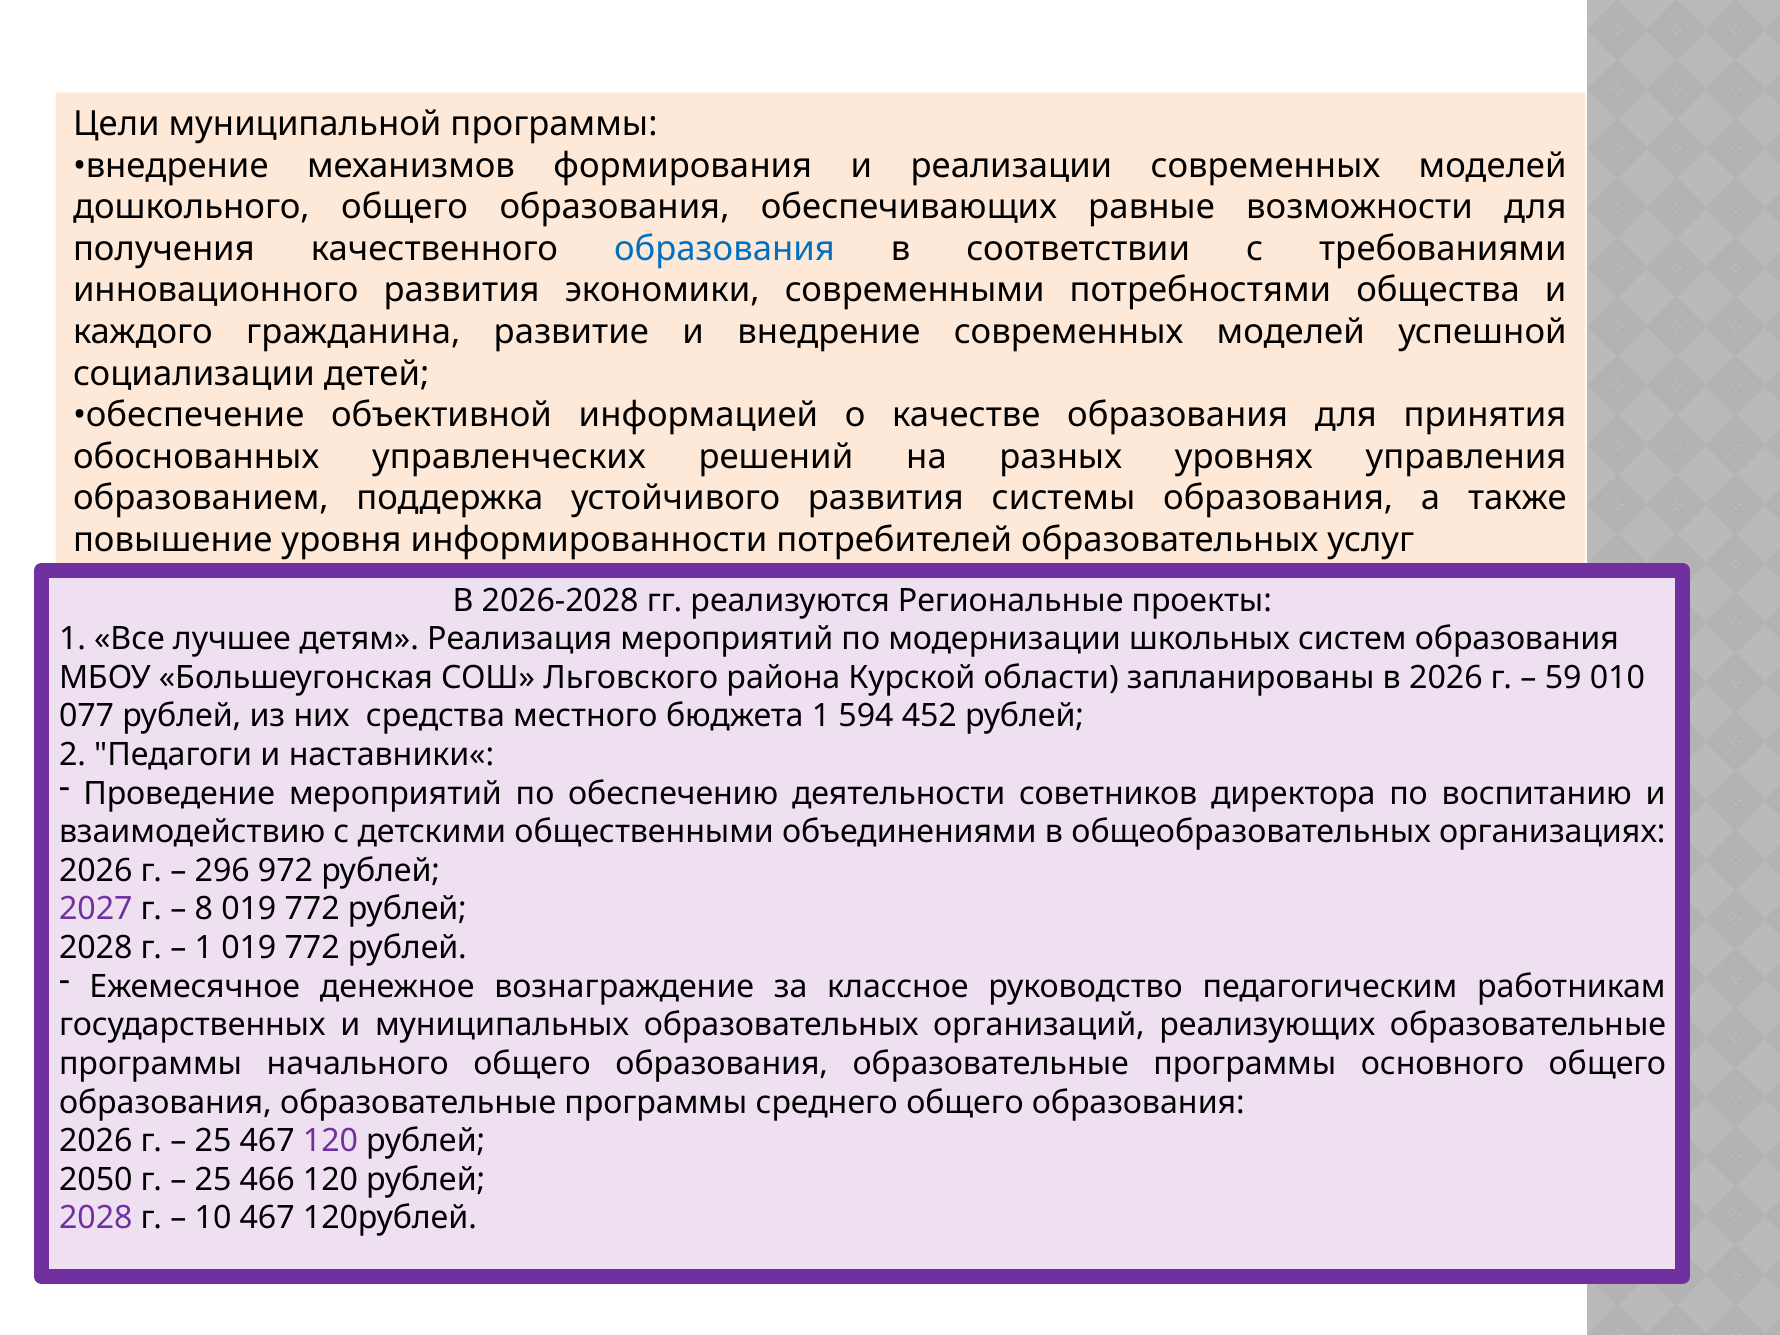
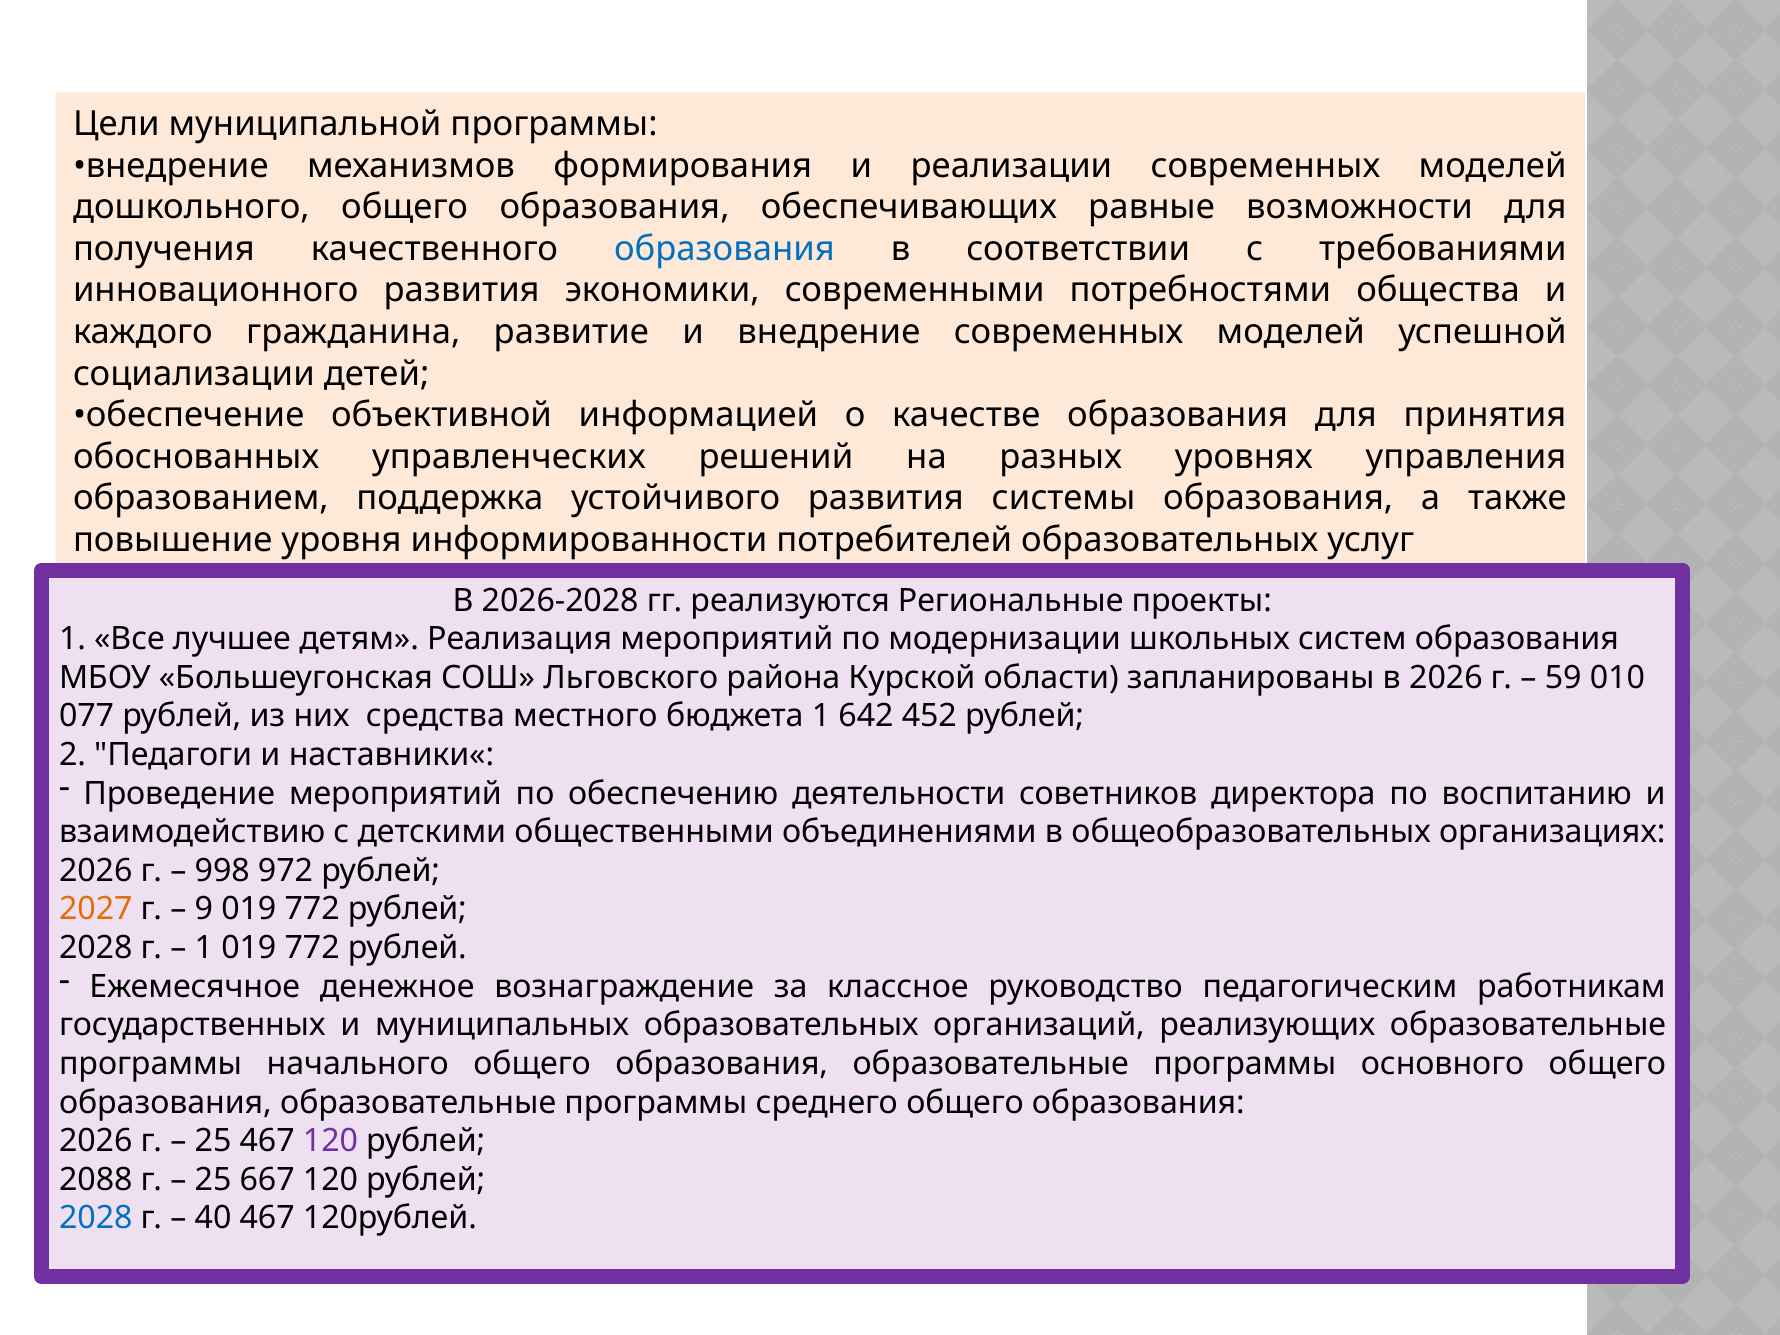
594: 594 -> 642
296: 296 -> 998
2027 colour: purple -> orange
8: 8 -> 9
2050: 2050 -> 2088
466: 466 -> 667
2028 at (96, 1218) colour: purple -> blue
10: 10 -> 40
